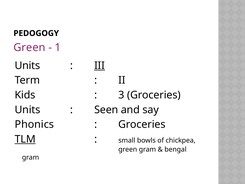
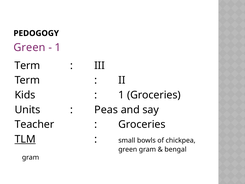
Units at (27, 65): Units -> Term
III underline: present -> none
3 at (121, 95): 3 -> 1
Seen: Seen -> Peas
Phonics: Phonics -> Teacher
